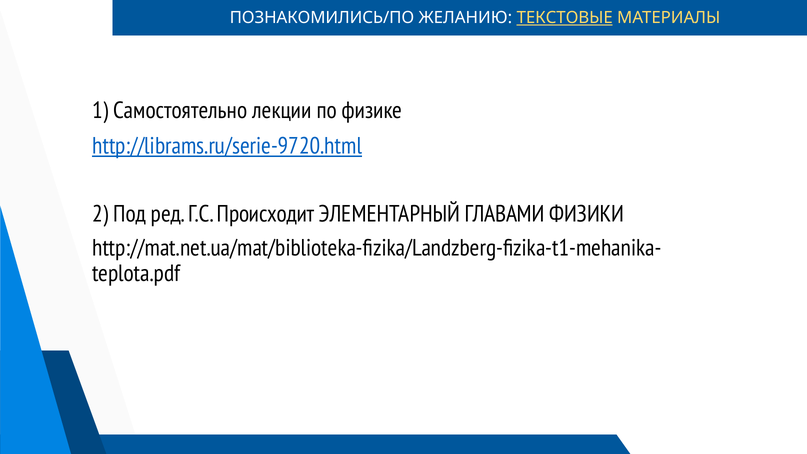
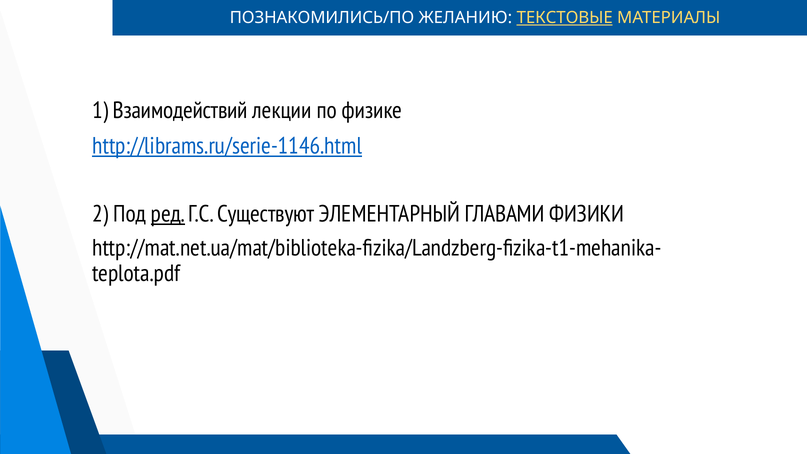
Самостоятельно: Самостоятельно -> Взаимодействий
http://librams.ru/serie-9720.html: http://librams.ru/serie-9720.html -> http://librams.ru/serie-1146.html
ред underline: none -> present
Происходит: Происходит -> Существуют
